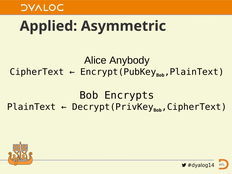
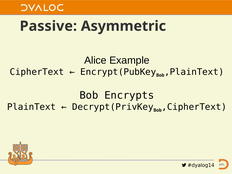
Applied: Applied -> Passive
Anybody: Anybody -> Example
